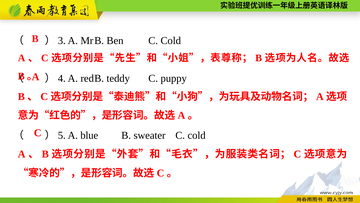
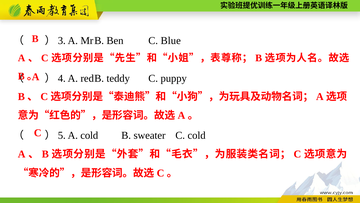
Ben C Cold: Cold -> Blue
A blue: blue -> cold
